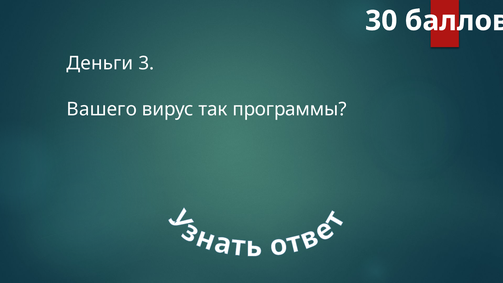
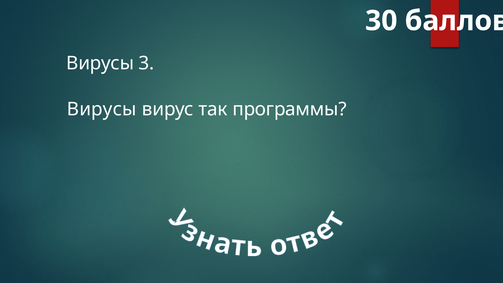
Деньги at (100, 63): Деньги -> Вирусы
Вашего at (102, 109): Вашего -> Вирусы
